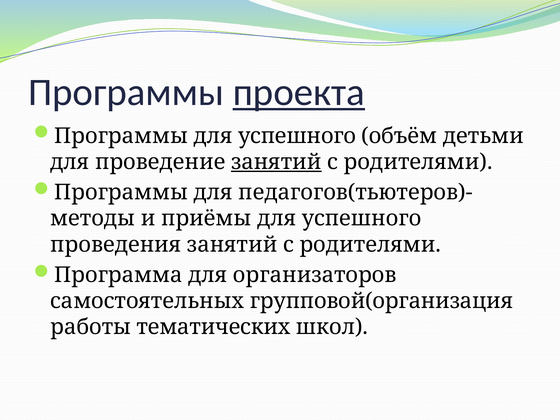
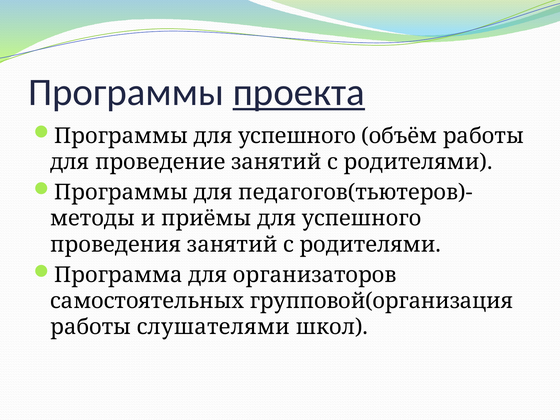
объём детьми: детьми -> работы
занятий at (276, 162) underline: present -> none
тематических: тематических -> слушателями
